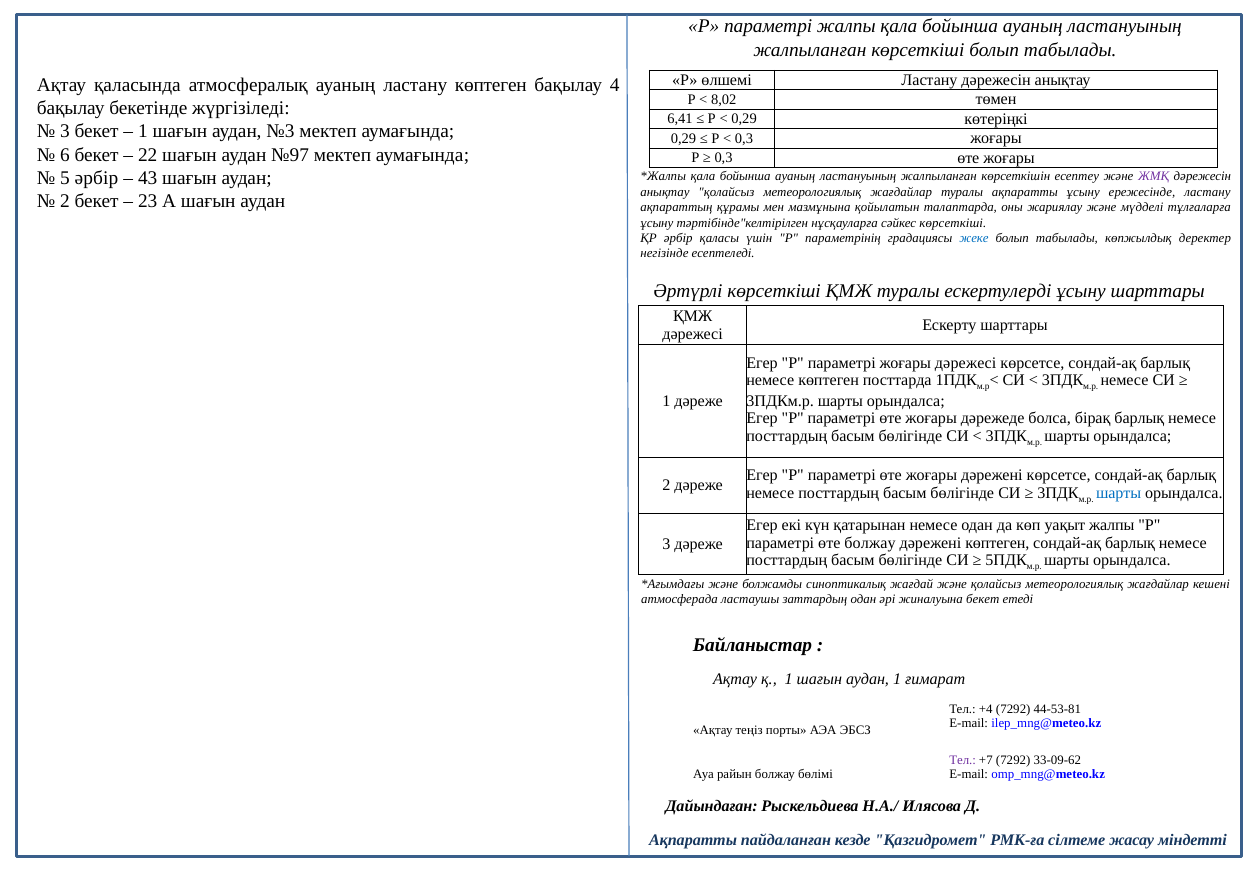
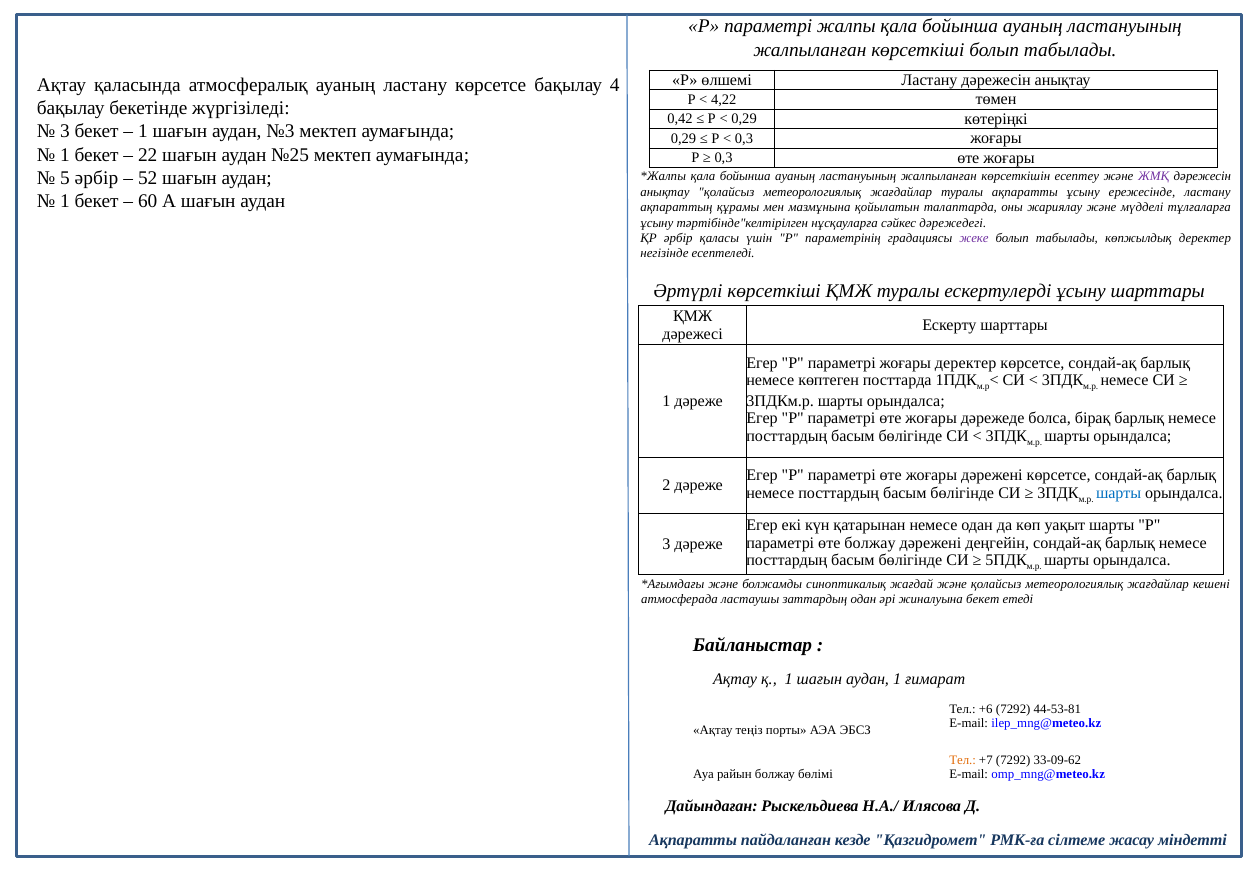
ластану көптеген: көптеген -> көрсетсе
8,02: 8,02 -> 4,22
6,41: 6,41 -> 0,42
6 at (65, 155): 6 -> 1
№97: №97 -> №25
43: 43 -> 52
2 at (65, 201): 2 -> 1
23: 23 -> 60
сәйкес көрсеткіші: көрсеткіші -> дәрежедегі
жеке colour: blue -> purple
жоғары дәрежесі: дәрежесі -> деректер
уақыт жалпы: жалпы -> шарты
дәрежені көптеген: көптеген -> деңгейін
+4: +4 -> +6
Тел at (963, 760) colour: purple -> orange
